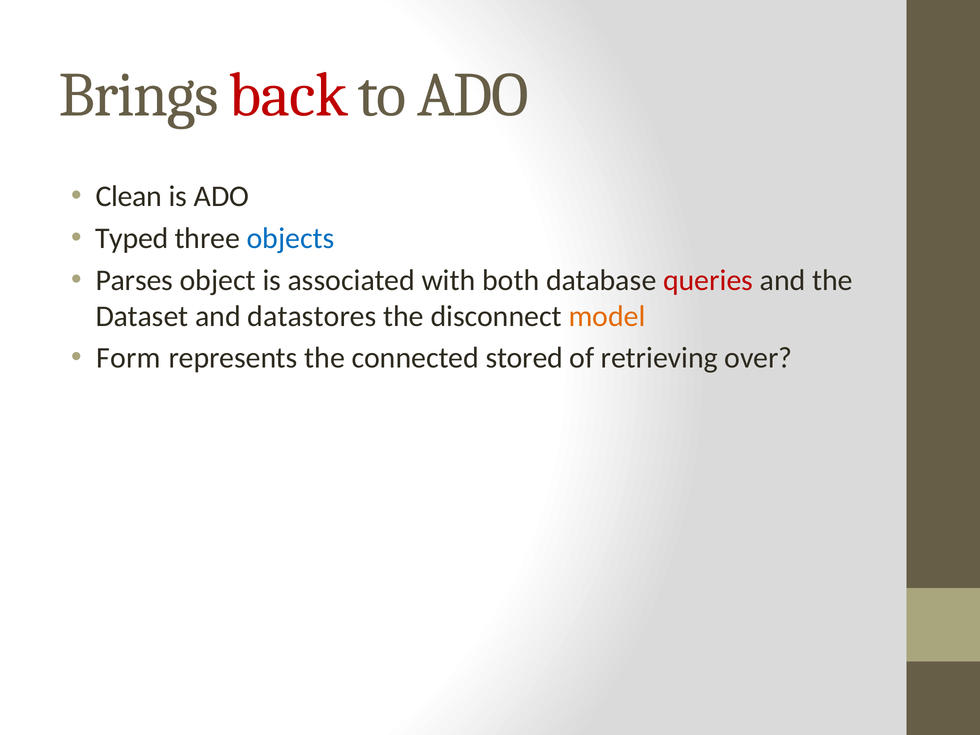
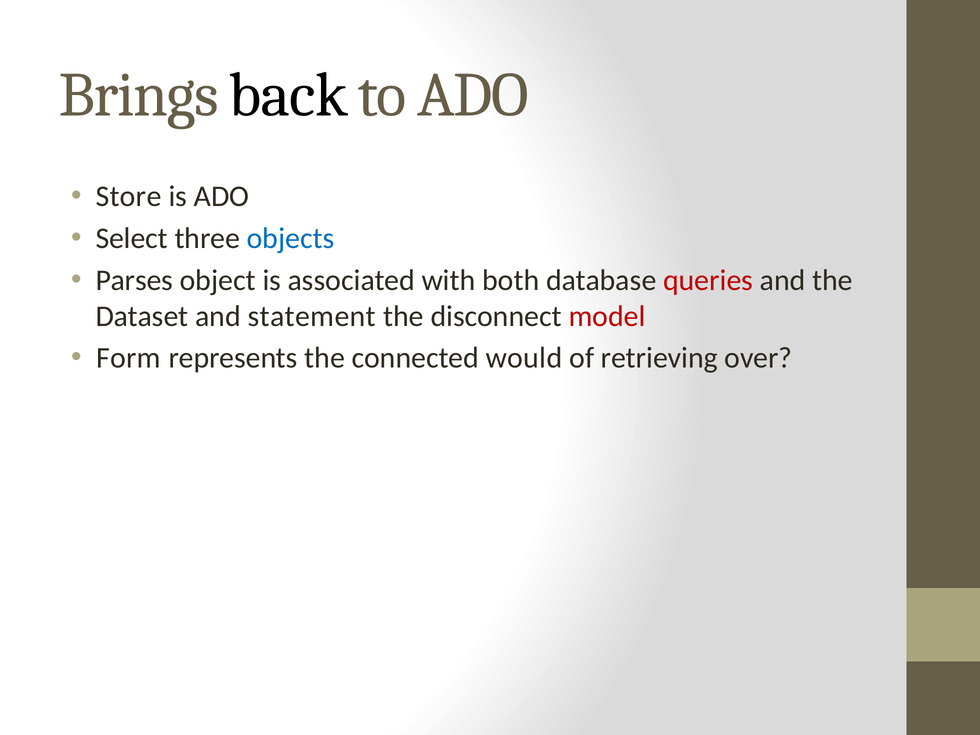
back colour: red -> black
Clean: Clean -> Store
Typed: Typed -> Select
datastores: datastores -> statement
model colour: orange -> red
stored: stored -> would
